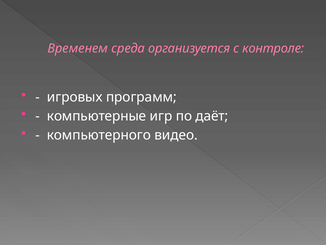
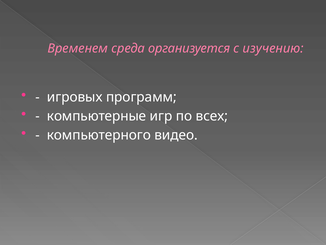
контроле: контроле -> изучению
даёт: даёт -> всех
